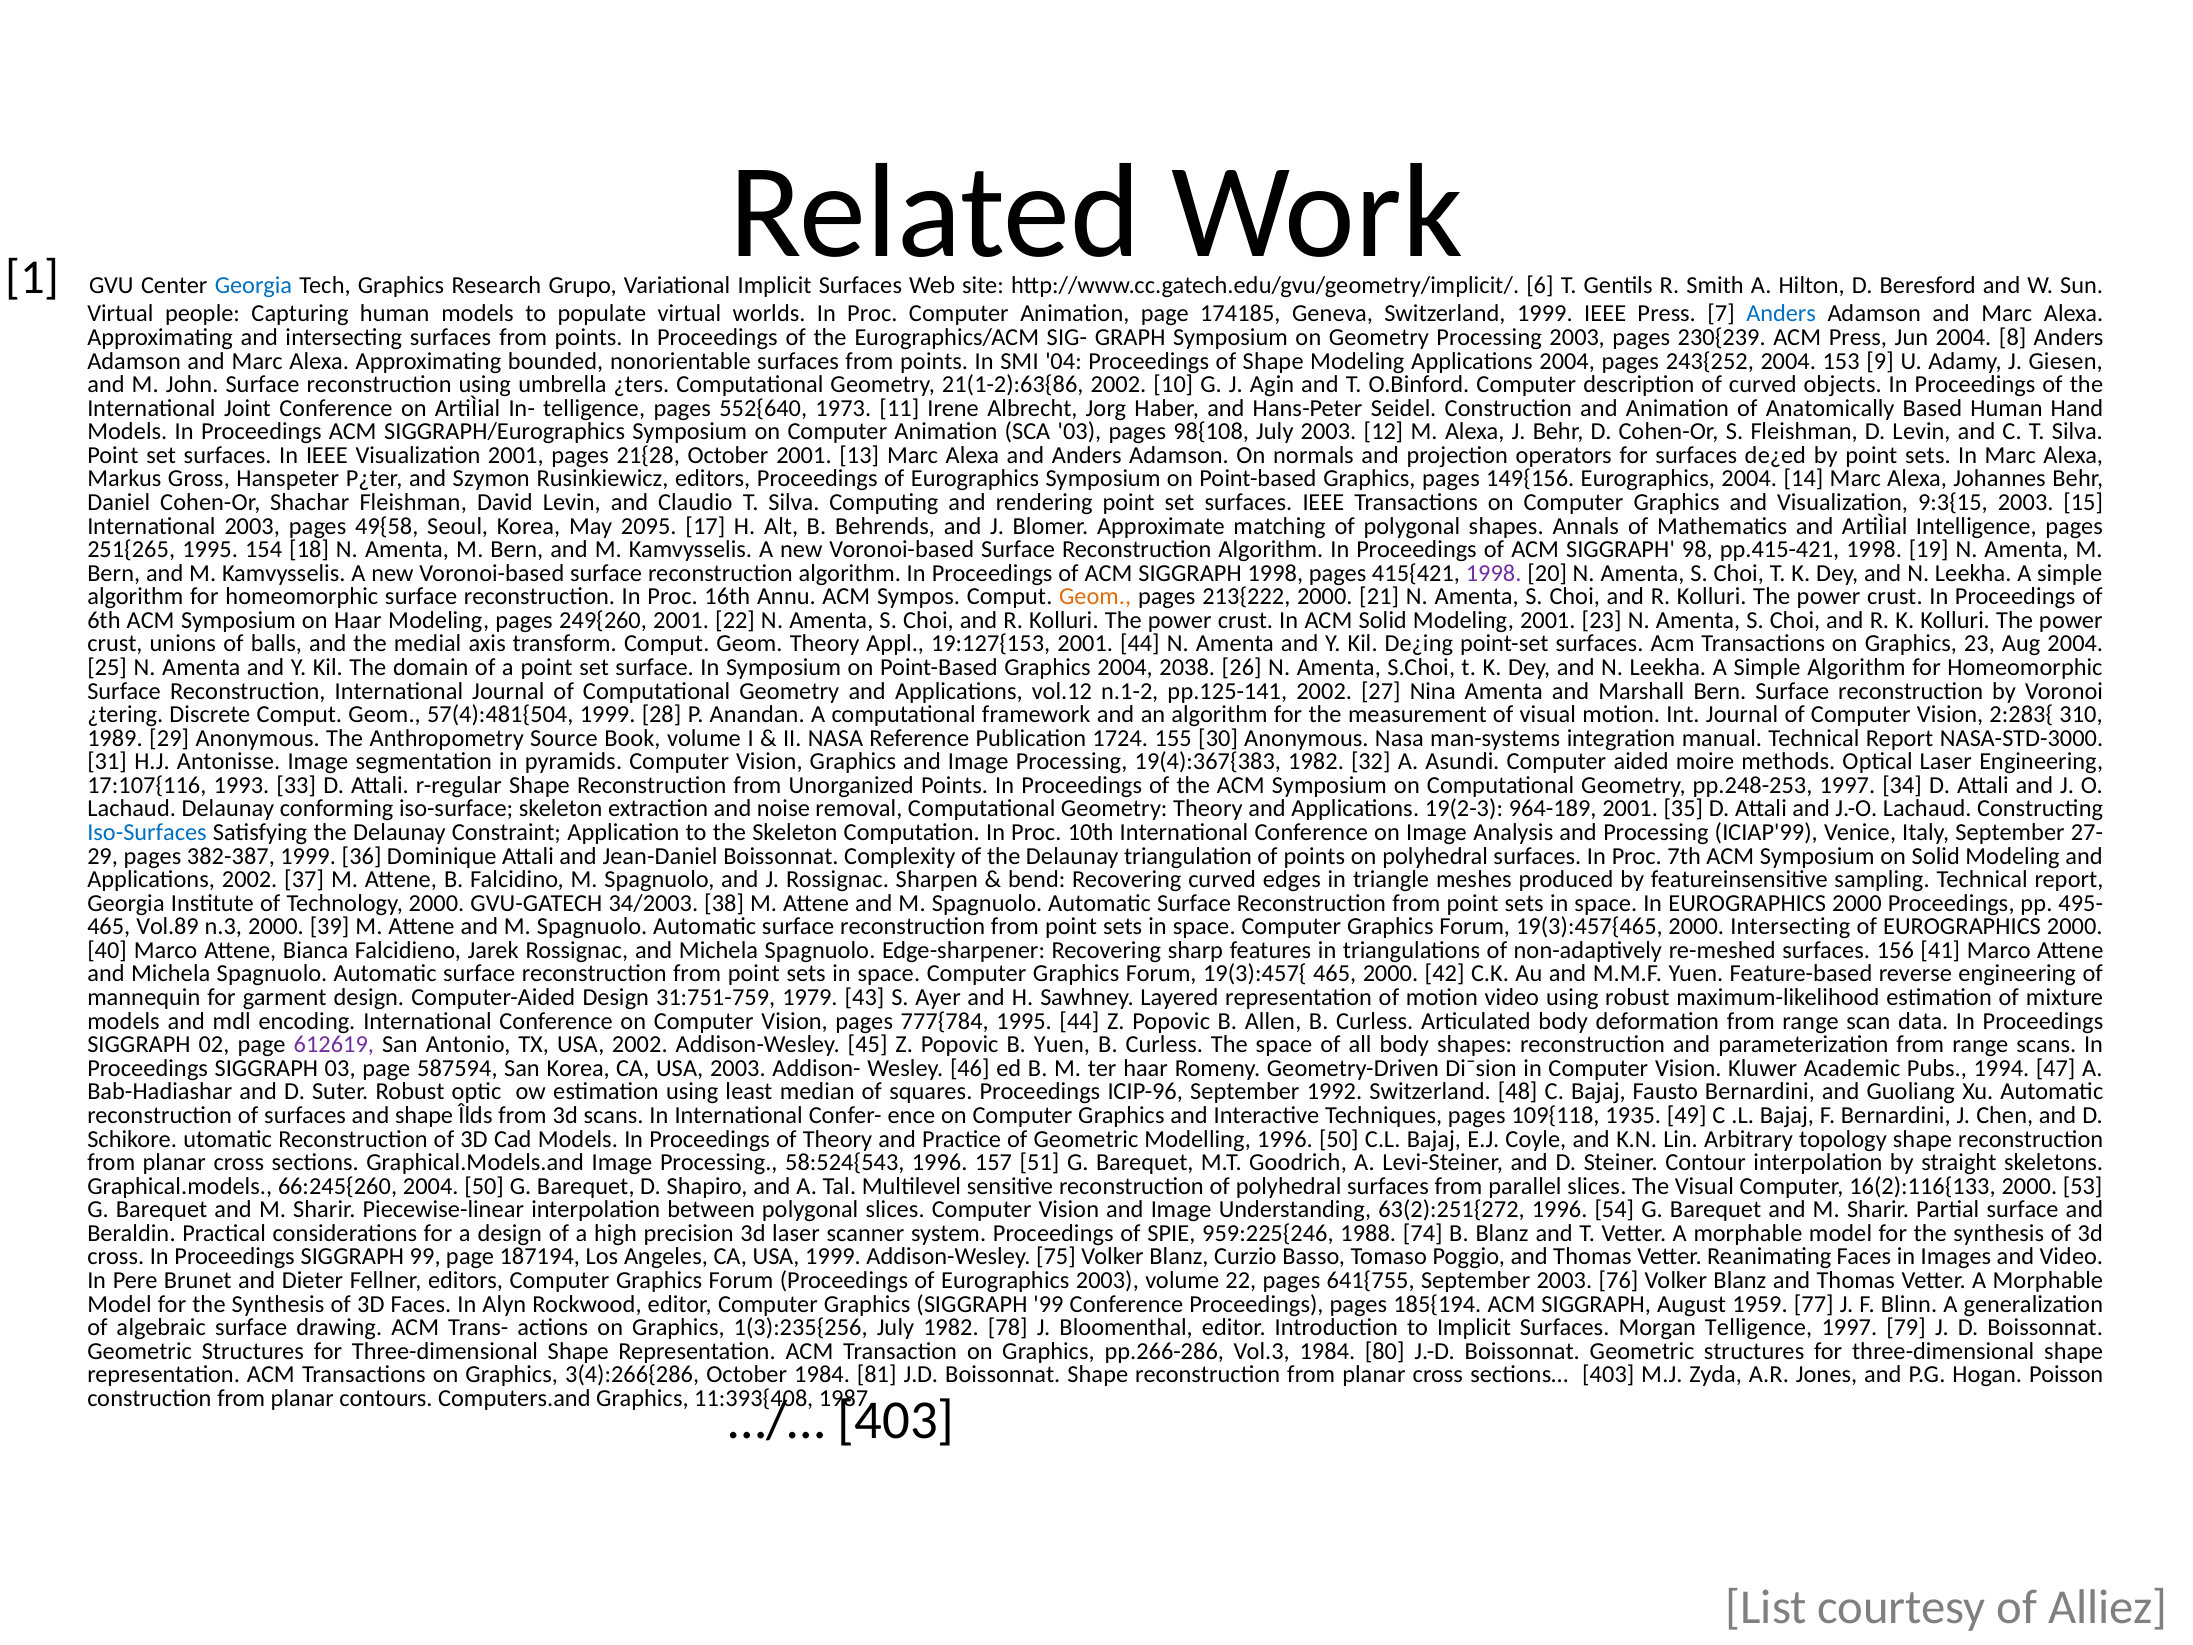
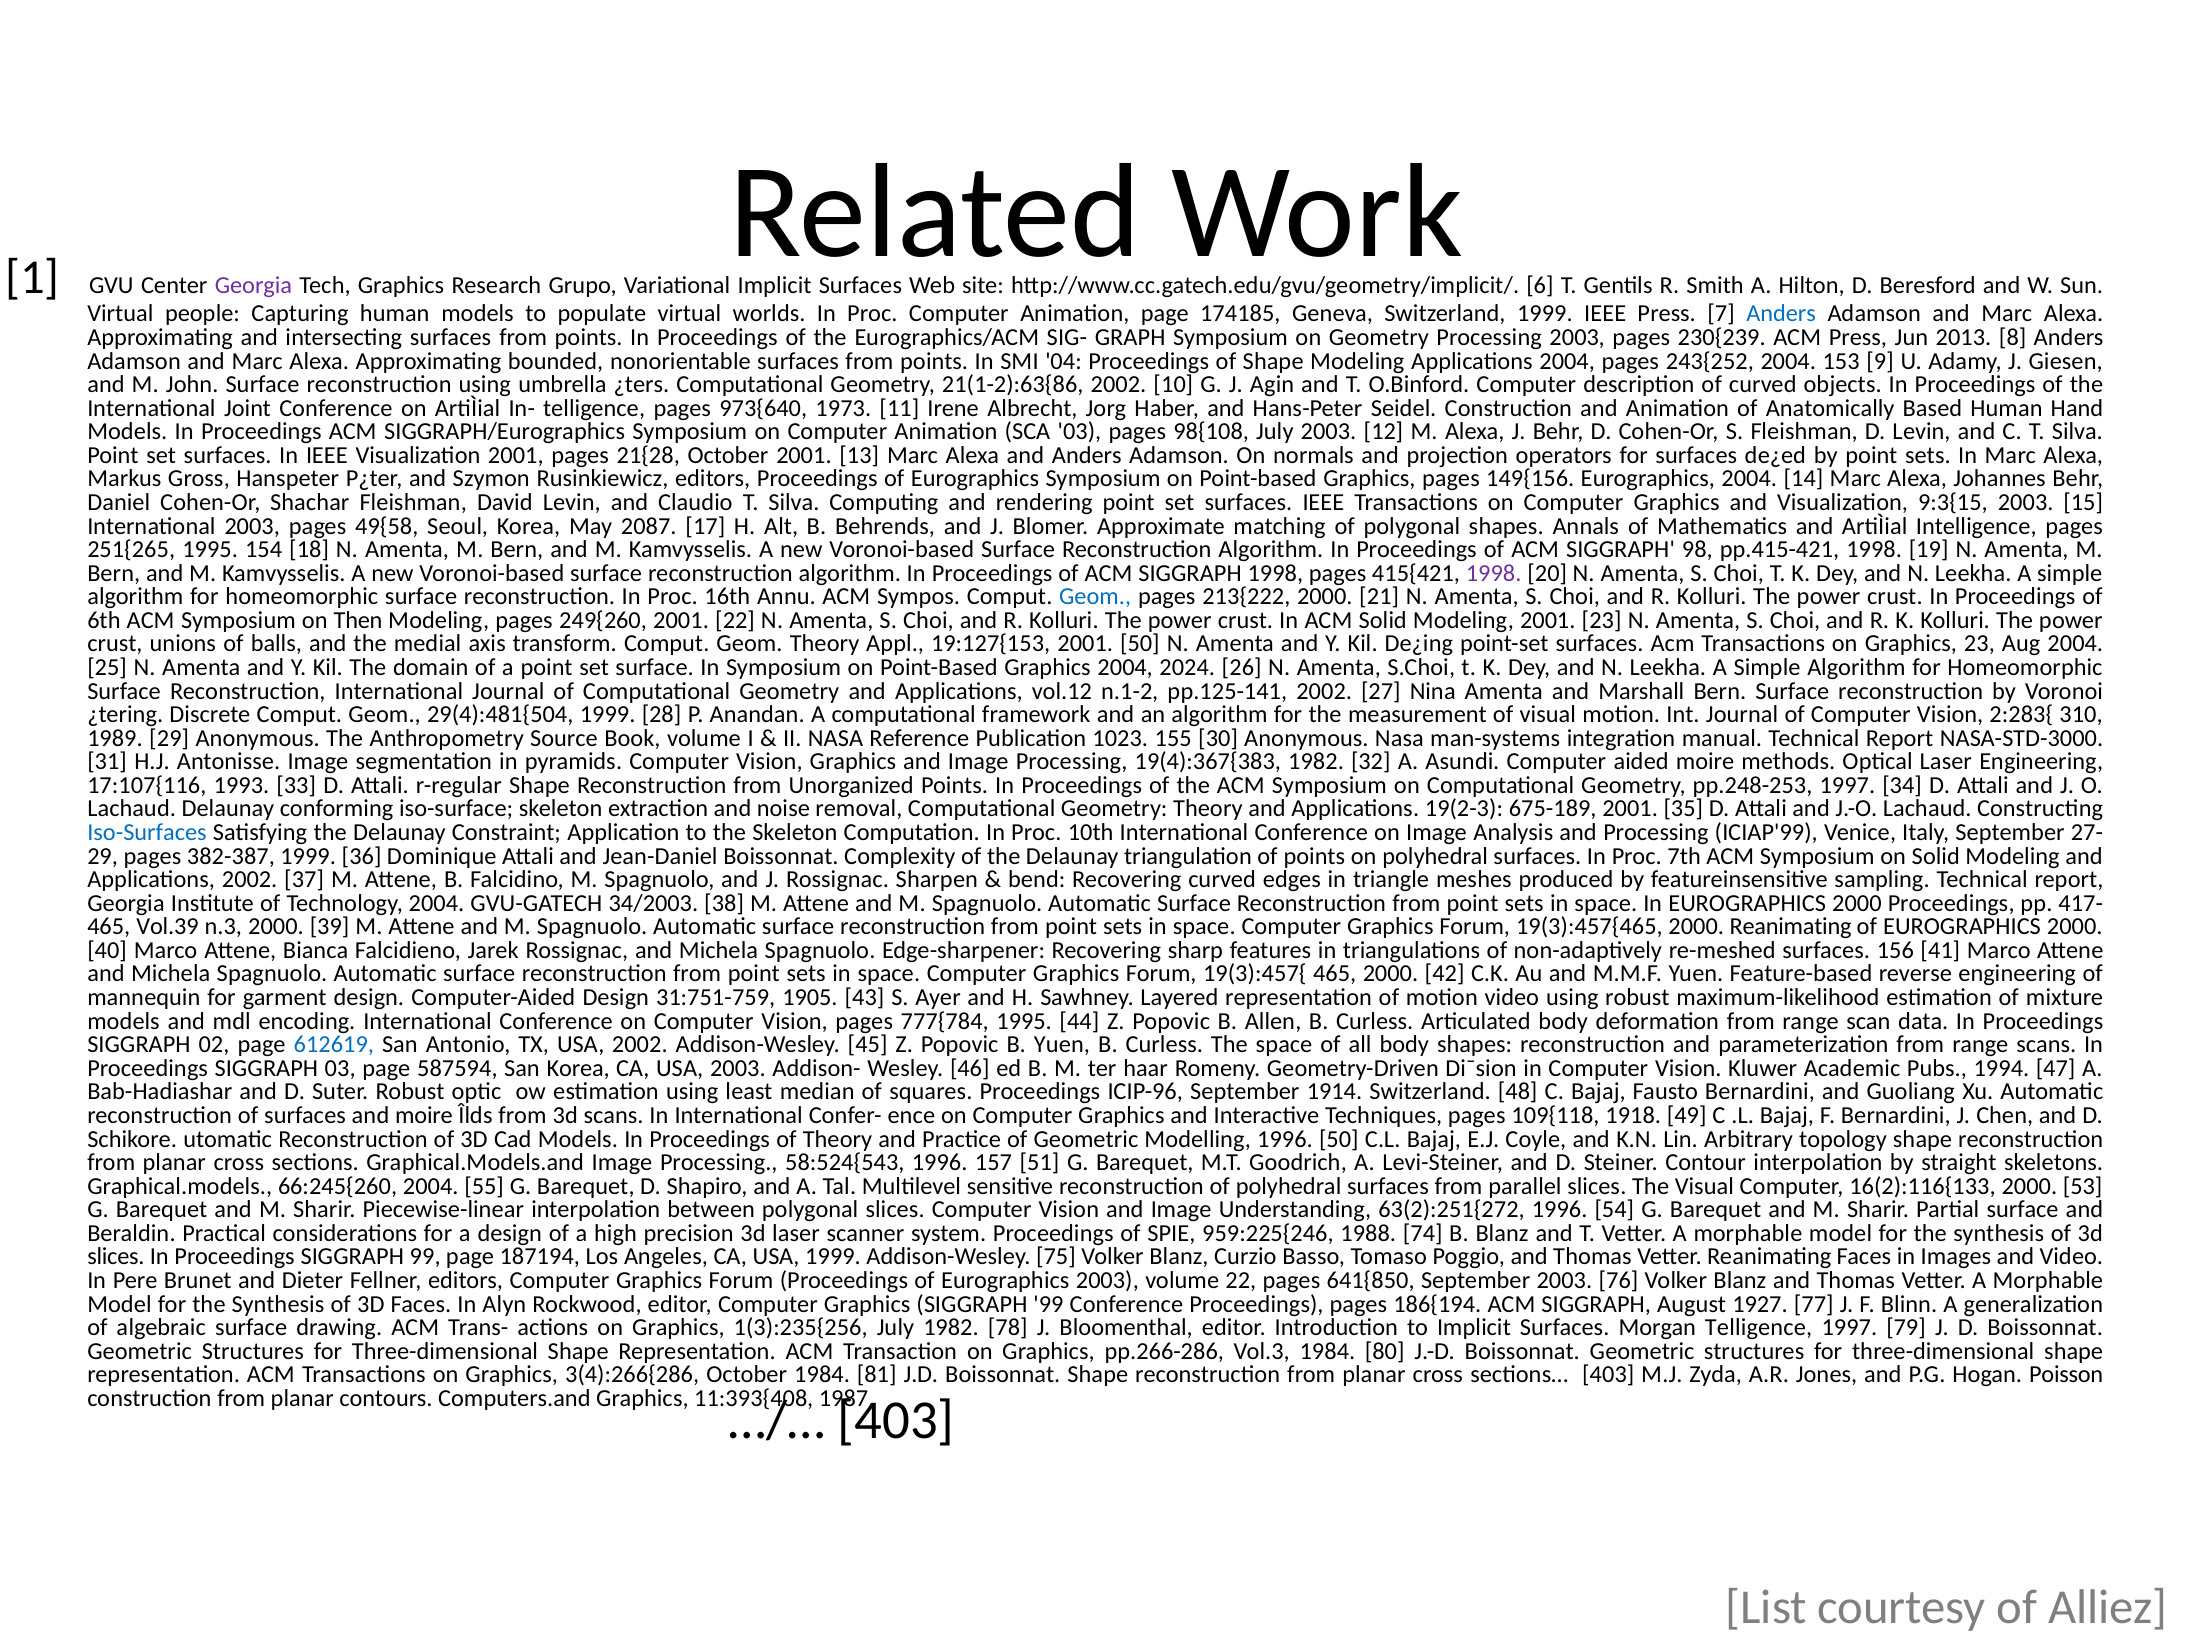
Georgia at (253, 286) colour: blue -> purple
Jun 2004: 2004 -> 2013
552{640: 552{640 -> 973{640
2095: 2095 -> 2087
Geom at (1095, 597) colour: orange -> blue
on Haar: Haar -> Then
2001 44: 44 -> 50
2038: 2038 -> 2024
57(4):481{504: 57(4):481{504 -> 29(4):481{504
1724: 1724 -> 1023
964-189: 964-189 -> 675-189
Technology 2000: 2000 -> 2004
495-: 495- -> 417-
Vol.89: Vol.89 -> Vol.39
2000 Intersecting: Intersecting -> Reanimating
1979: 1979 -> 1905
612619 colour: purple -> blue
1992: 1992 -> 1914
and shape: shape -> moire
1935: 1935 -> 1918
2004 50: 50 -> 55
cross at (116, 1257): cross -> slices
641{755: 641{755 -> 641{850
185{194: 185{194 -> 186{194
1959: 1959 -> 1927
